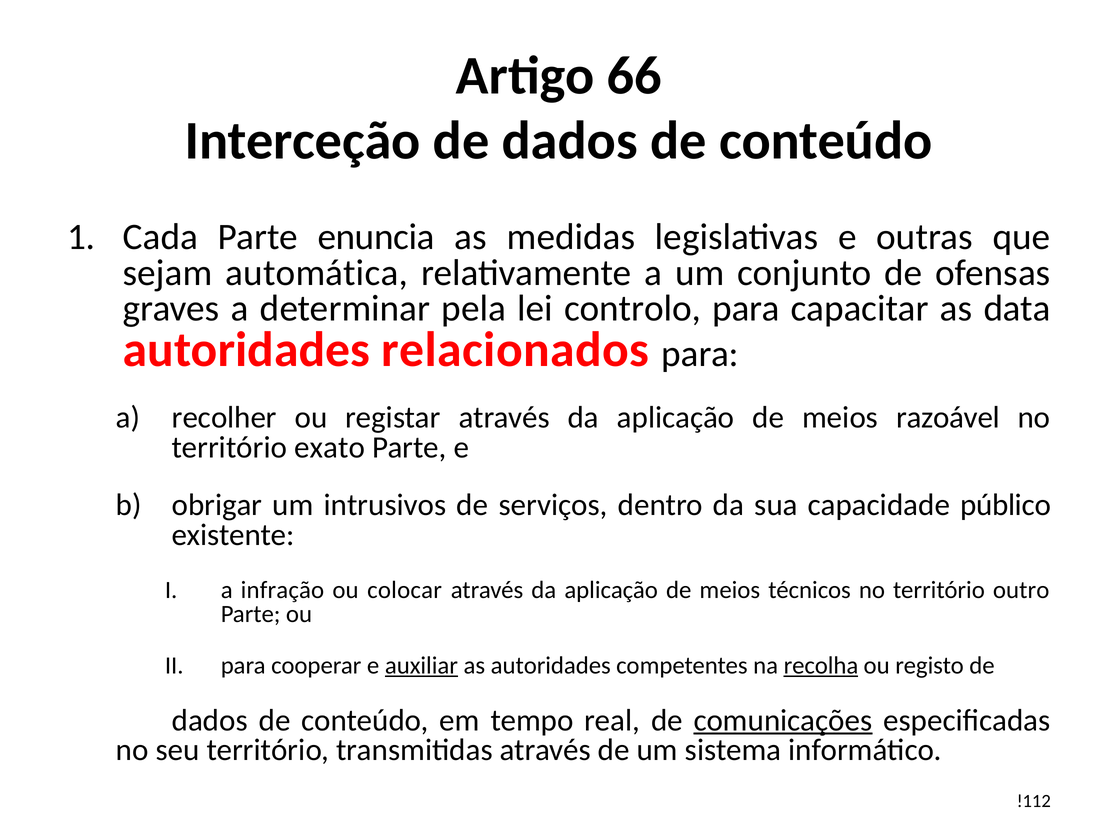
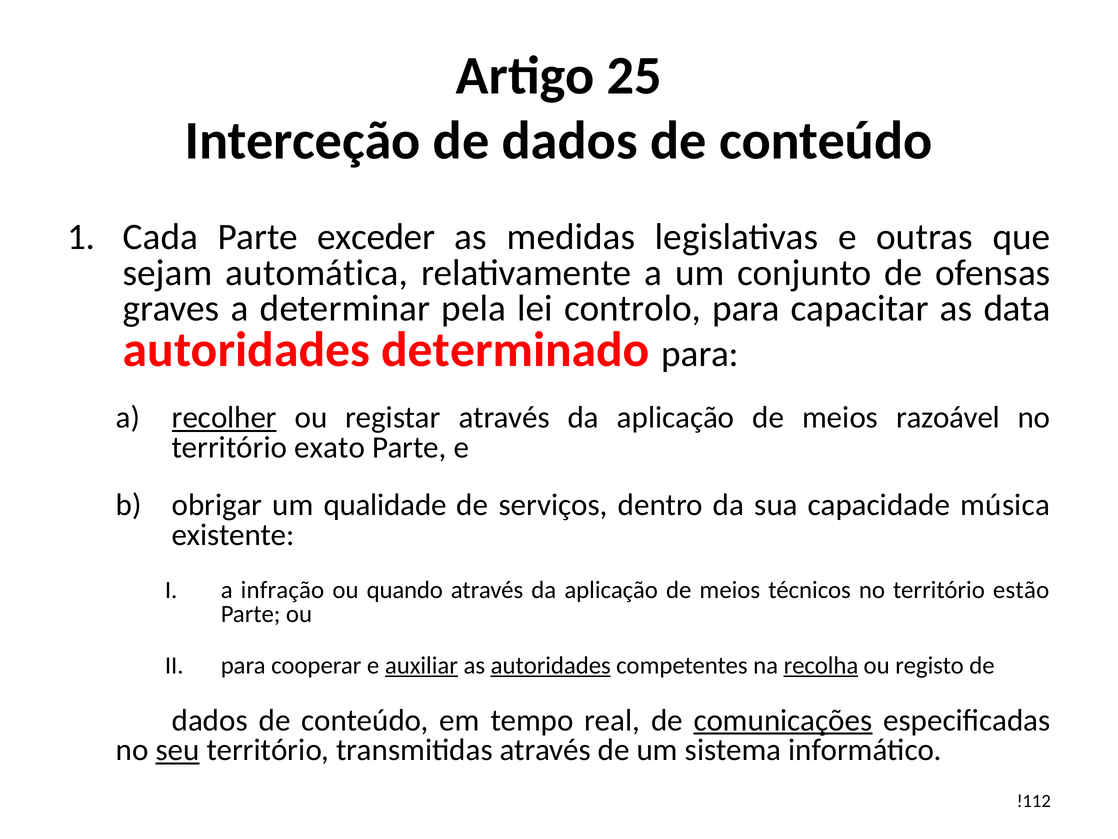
66: 66 -> 25
enuncia: enuncia -> exceder
relacionados: relacionados -> determinado
recolher underline: none -> present
intrusivos: intrusivos -> qualidade
público: público -> música
colocar: colocar -> quando
outro: outro -> estão
autoridades at (551, 665) underline: none -> present
seu underline: none -> present
